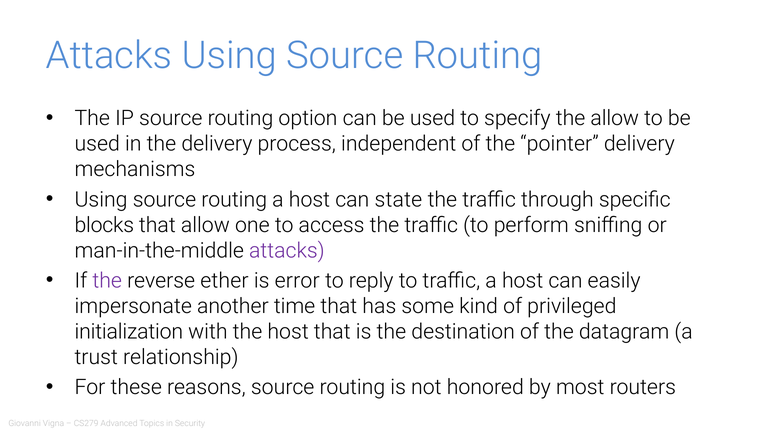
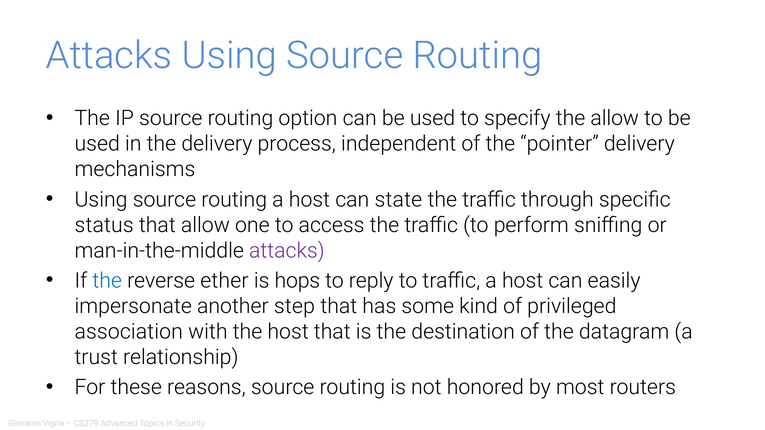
blocks: blocks -> status
the at (107, 281) colour: purple -> blue
error: error -> hops
time: time -> step
initialization: initialization -> association
